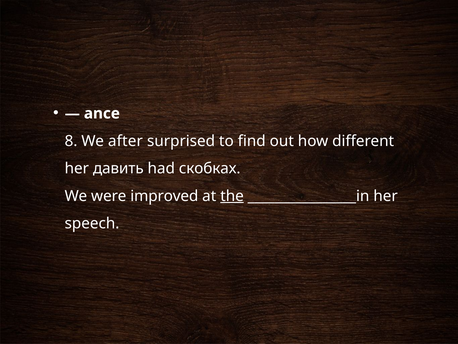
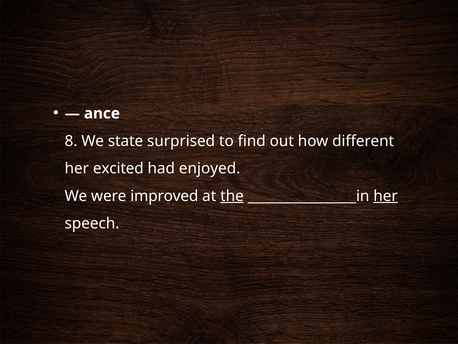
after: after -> state
давить: давить -> excited
скобках: скобках -> enjoyed
her at (386, 196) underline: none -> present
